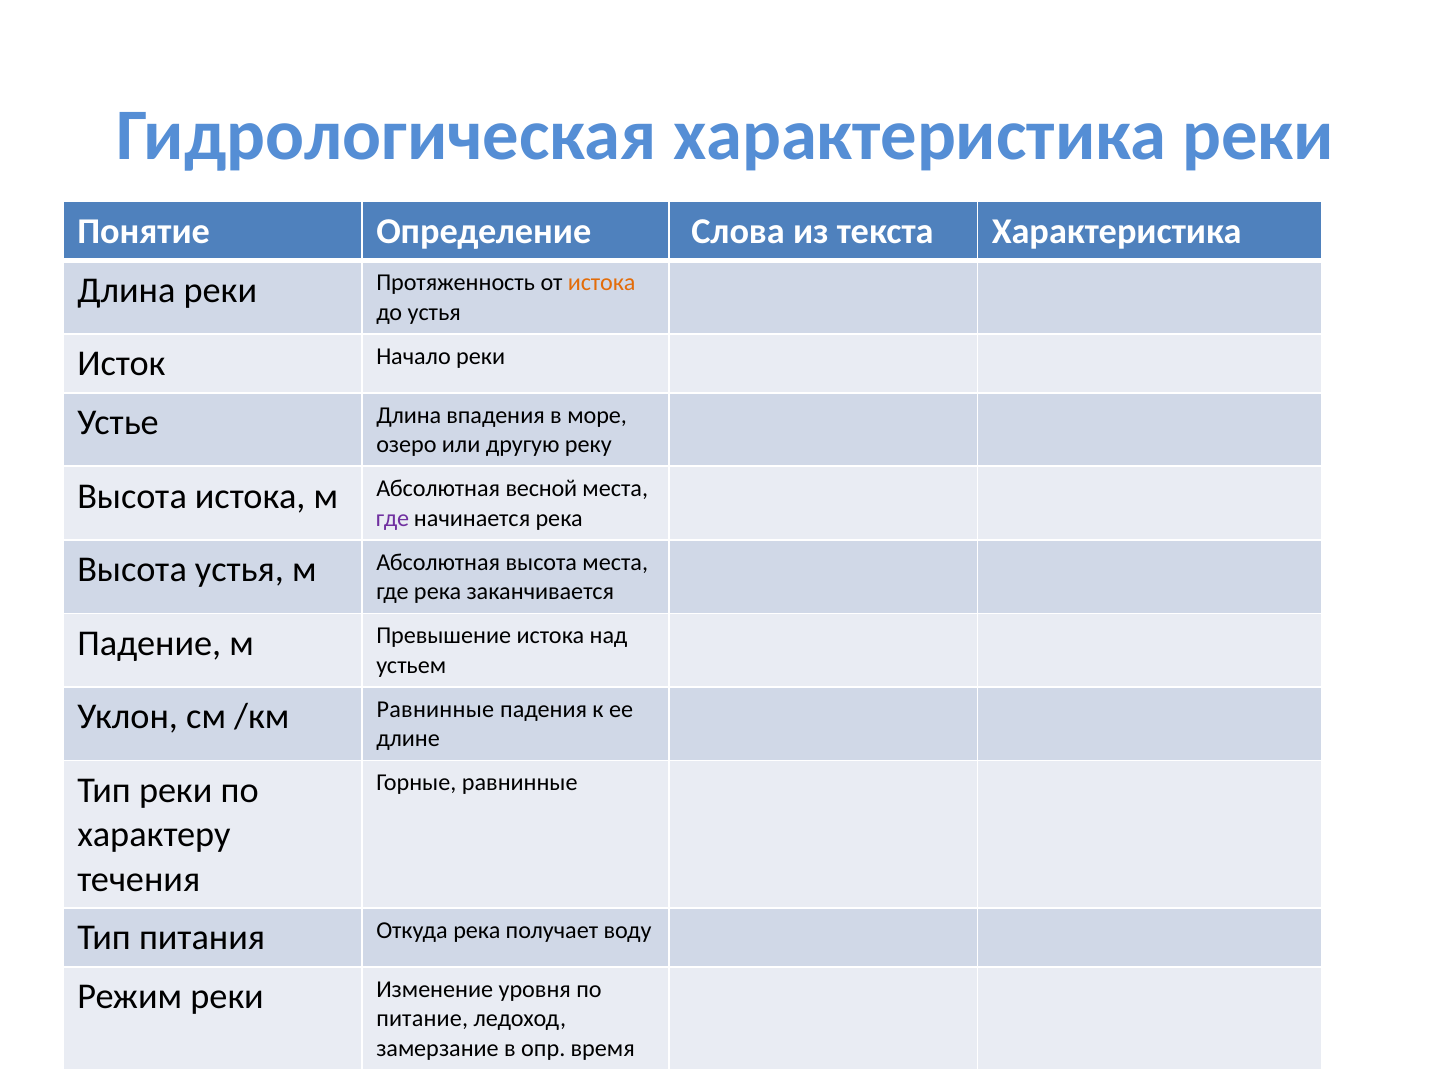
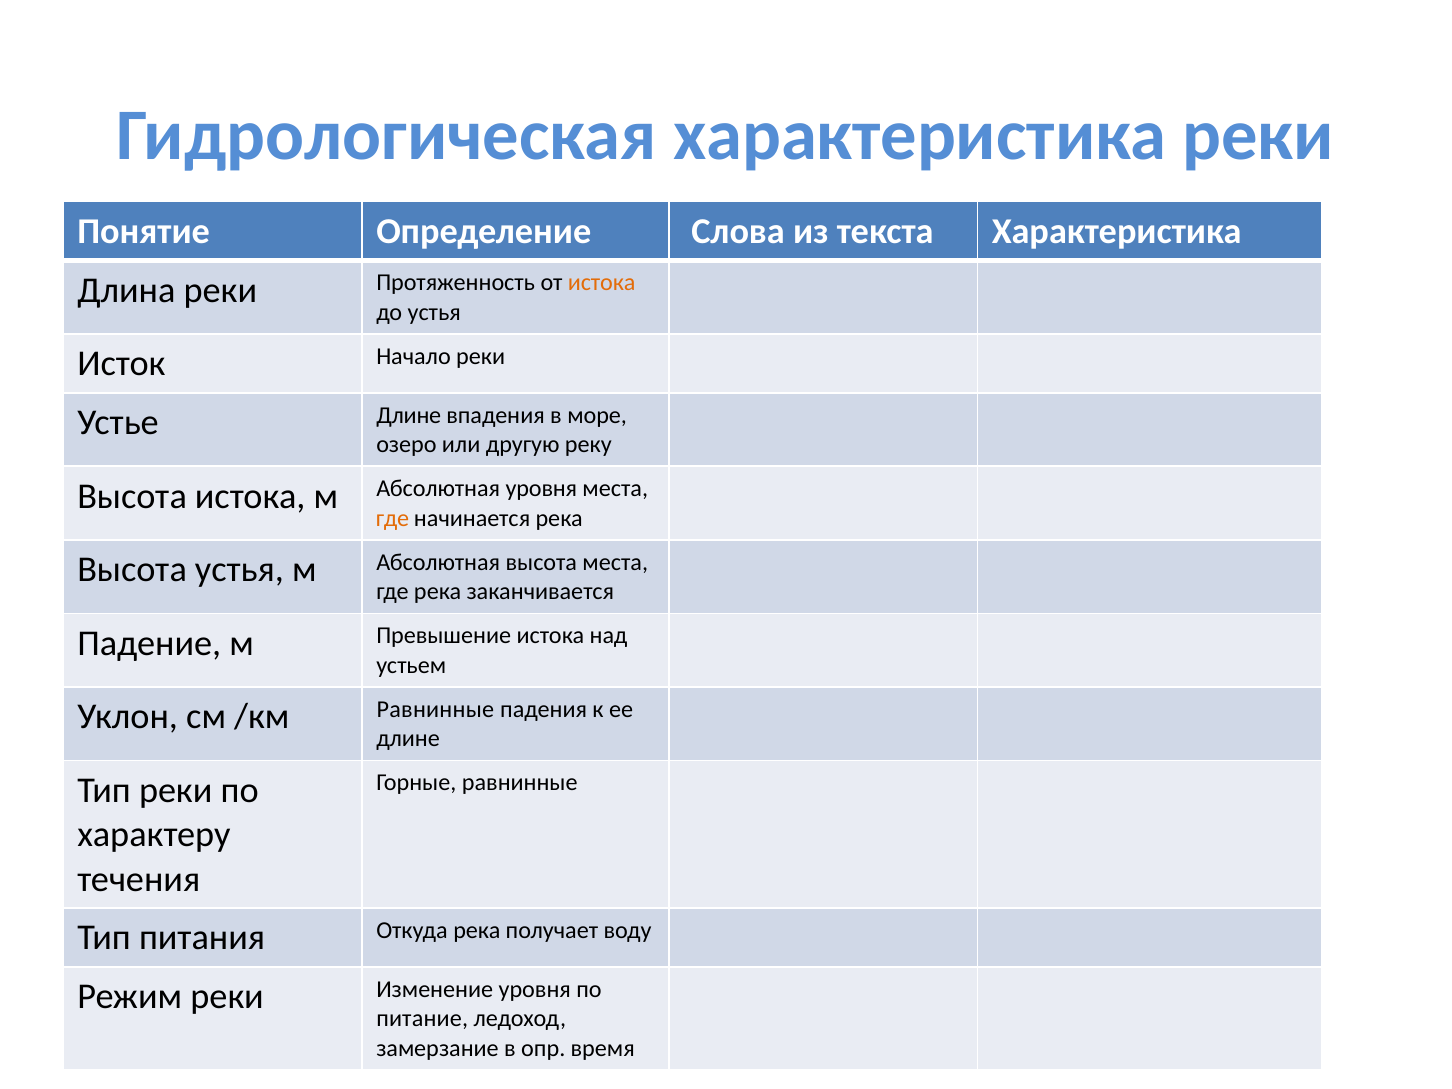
Устье Длина: Длина -> Длине
Абсолютная весной: весной -> уровня
где at (393, 518) colour: purple -> orange
